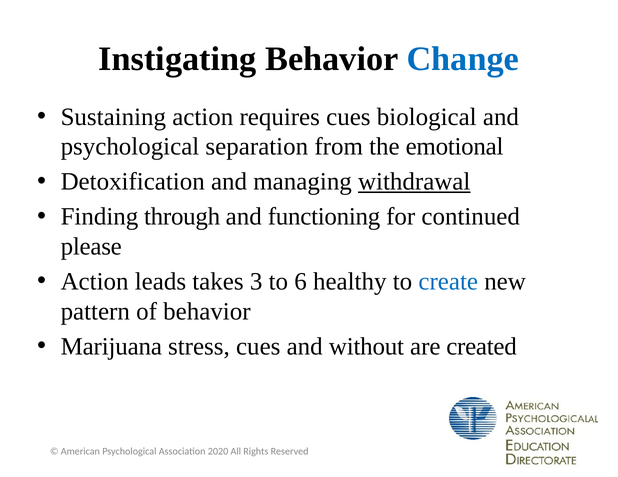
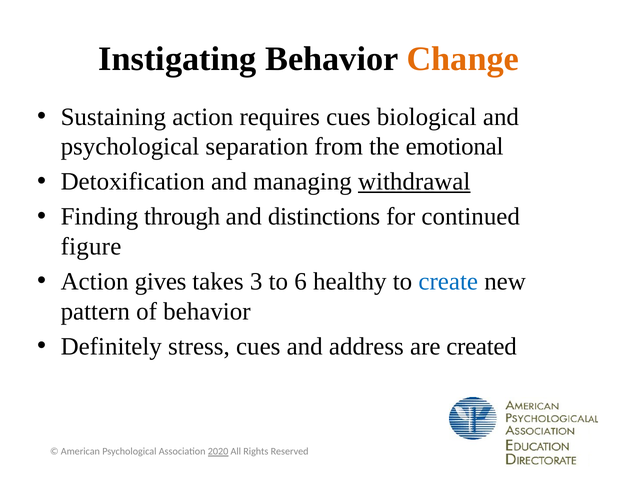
Change colour: blue -> orange
functioning: functioning -> distinctions
please: please -> figure
leads: leads -> gives
Marijuana: Marijuana -> Definitely
without: without -> address
2020 underline: none -> present
